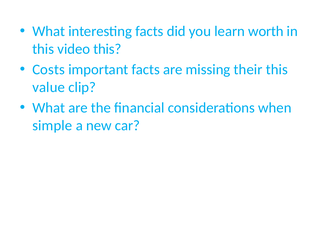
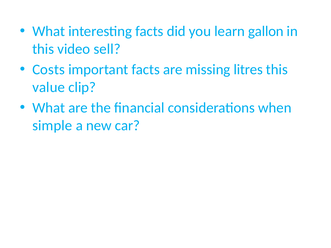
worth: worth -> gallon
video this: this -> sell
their: their -> litres
